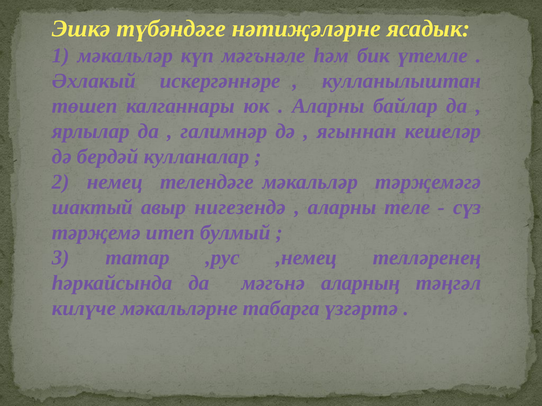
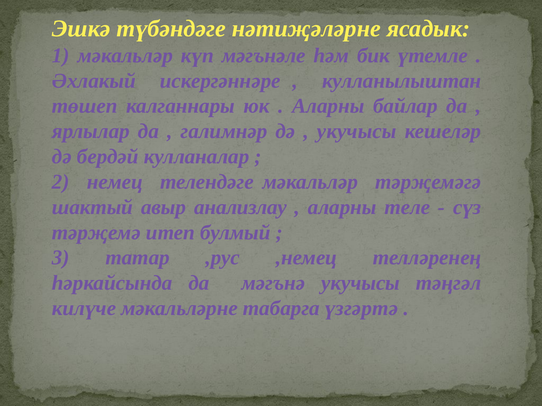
ягыннан at (357, 131): ягыннан -> укучысы
нигезендә: нигезендә -> анализлау
мәгънә аларның: аларның -> укучысы
